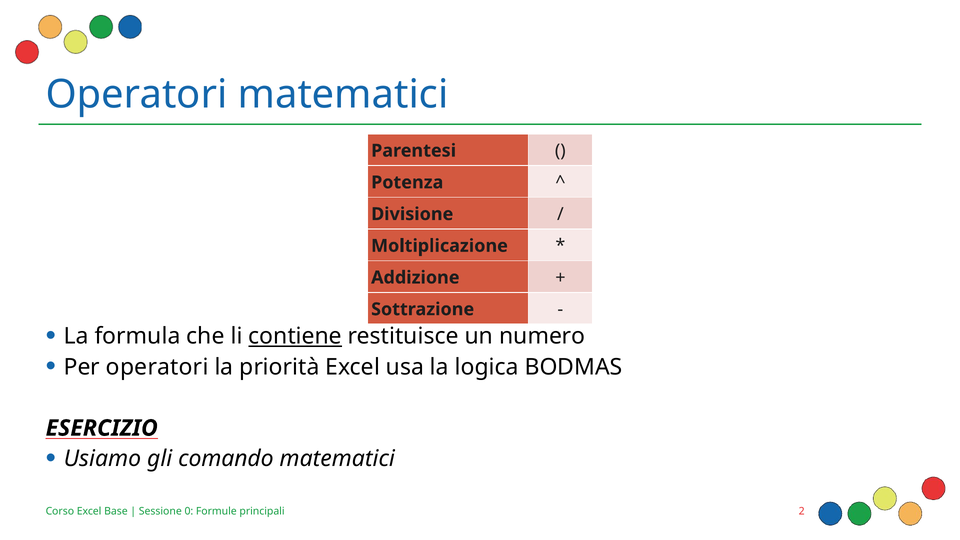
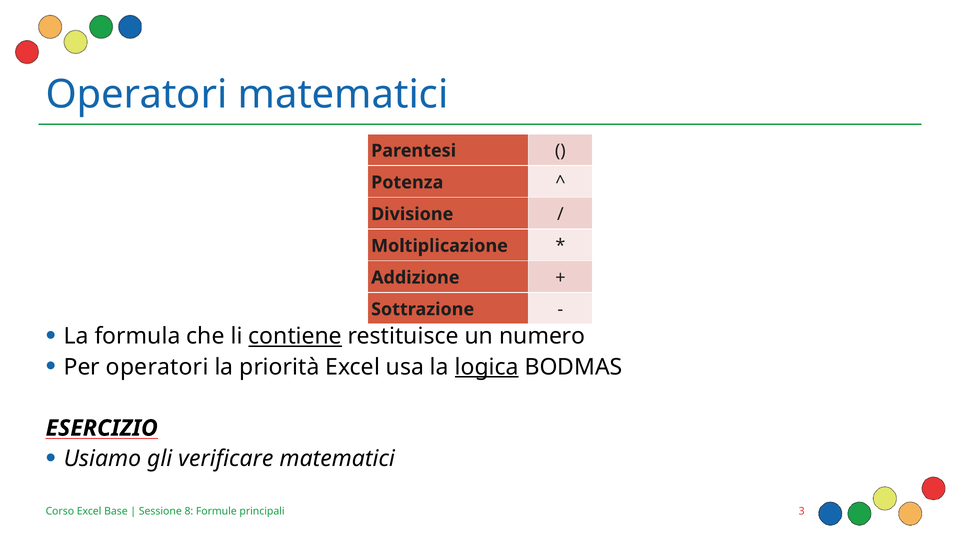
logica underline: none -> present
comando: comando -> verificare
0: 0 -> 8
2: 2 -> 3
